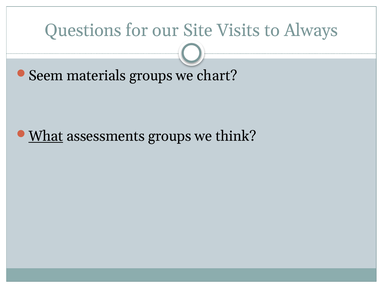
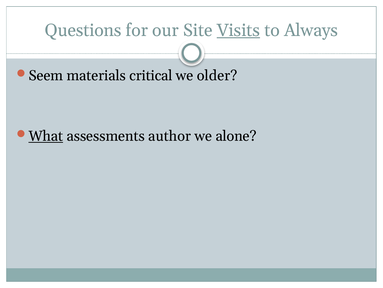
Visits underline: none -> present
materials groups: groups -> critical
chart: chart -> older
assessments groups: groups -> author
think: think -> alone
